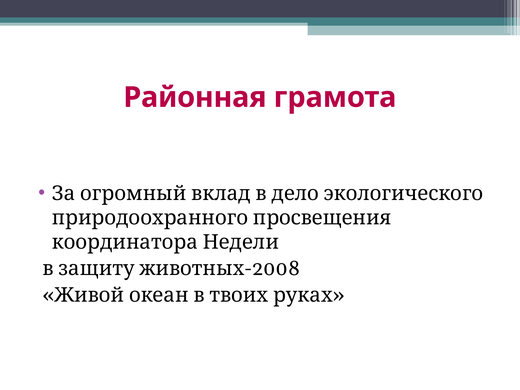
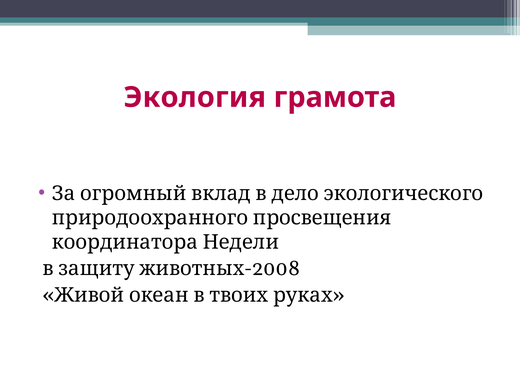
Районная: Районная -> Экология
